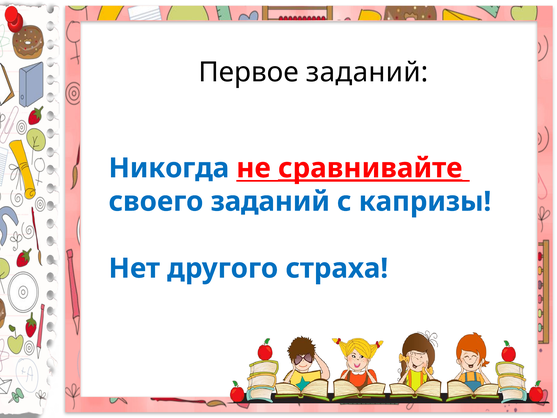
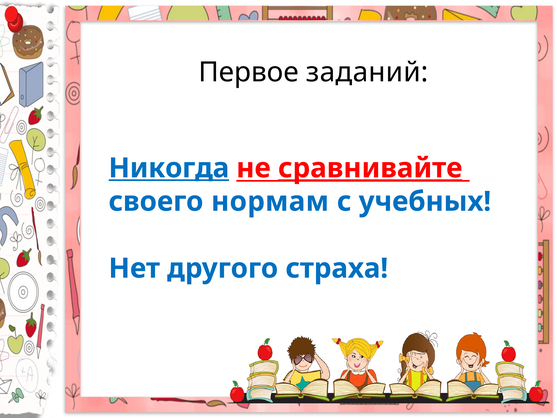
Никогда underline: none -> present
своего заданий: заданий -> нормам
капризы: капризы -> учебных
